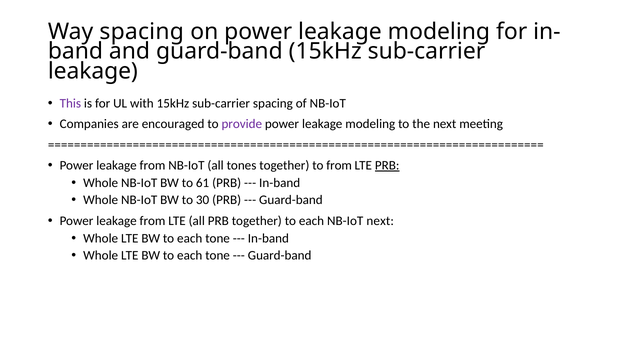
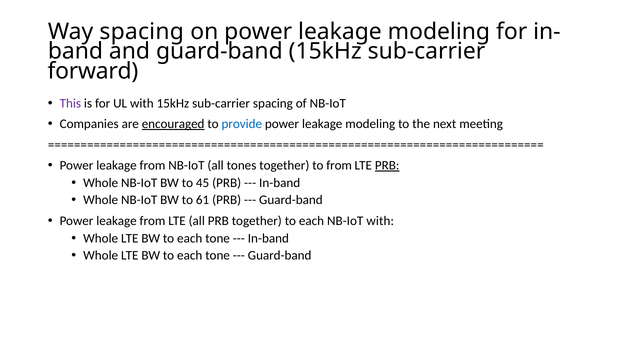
leakage at (93, 71): leakage -> forward
encouraged underline: none -> present
provide colour: purple -> blue
61: 61 -> 45
30: 30 -> 61
NB-IoT next: next -> with
